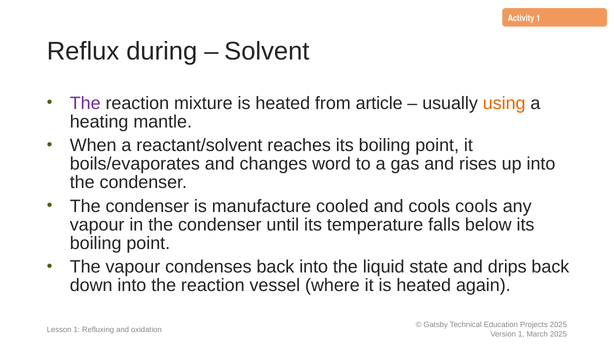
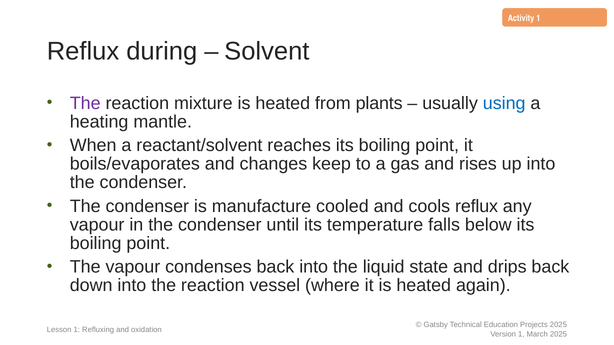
article: article -> plants
using colour: orange -> blue
word: word -> keep
cools cools: cools -> reflux
